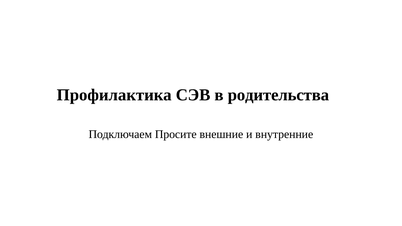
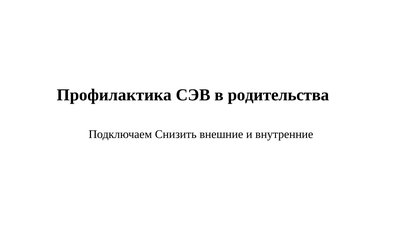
Просите: Просите -> Снизить
